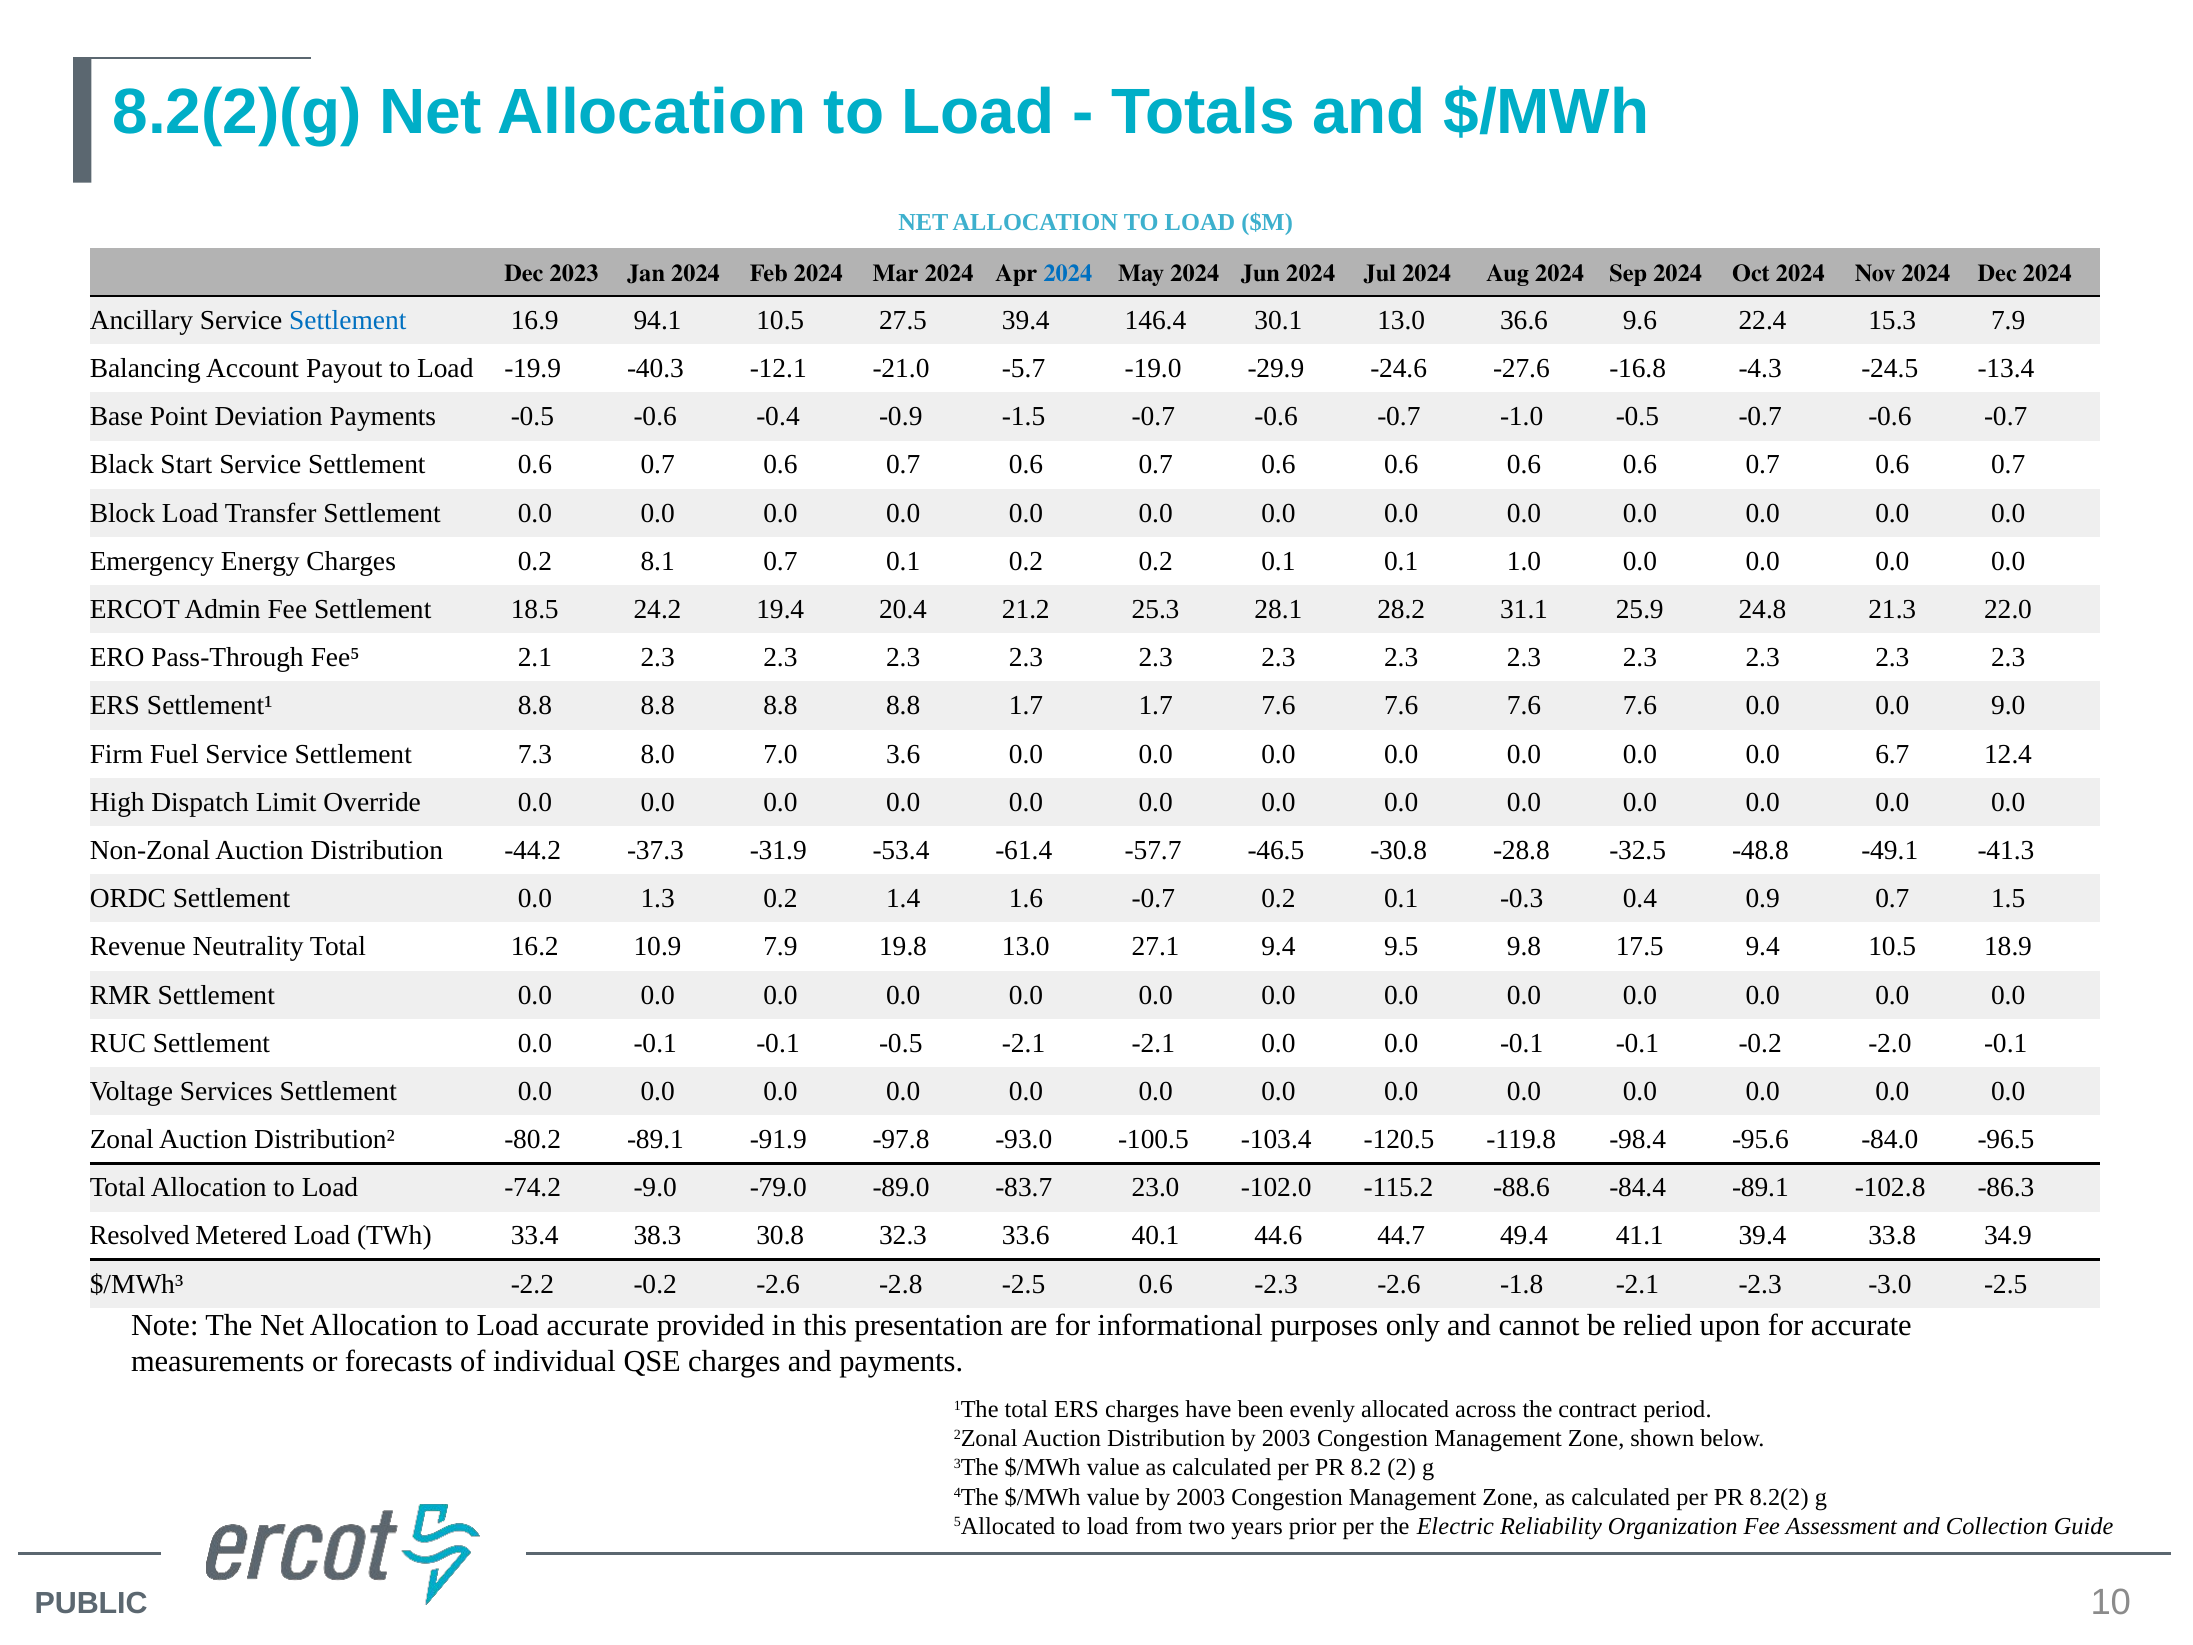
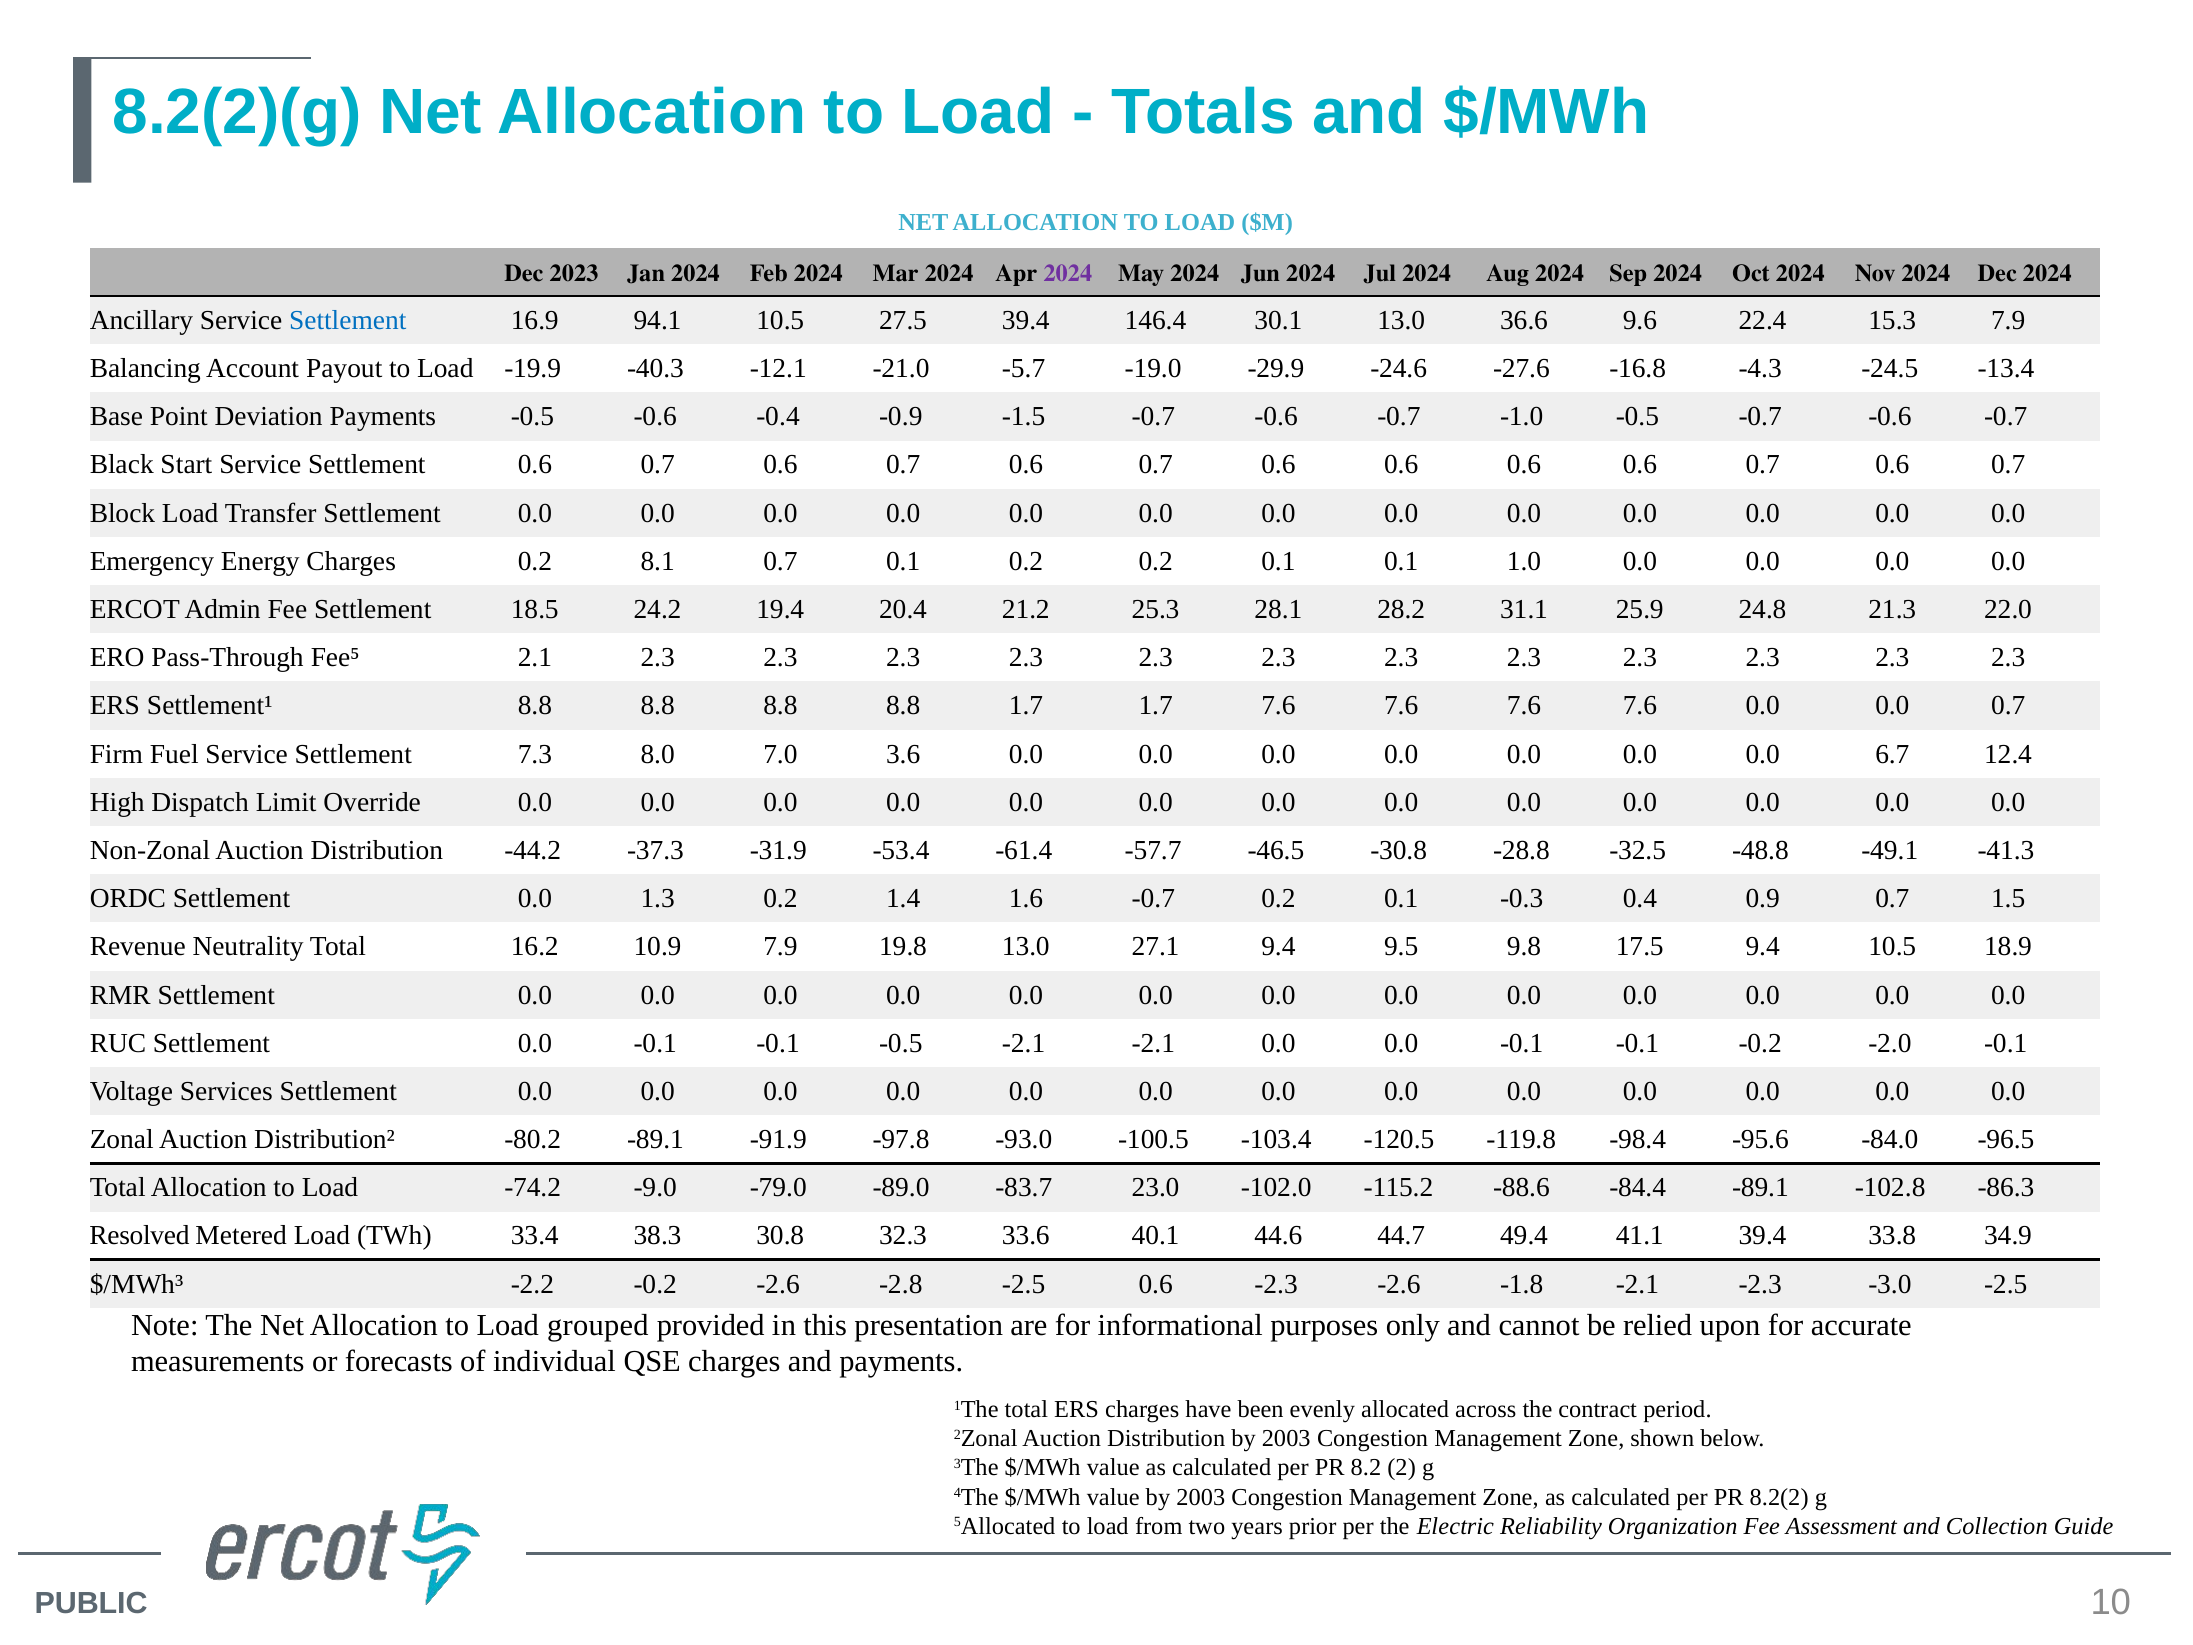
2024 at (1068, 273) colour: blue -> purple
0.0 9.0: 9.0 -> 0.7
Load accurate: accurate -> grouped
